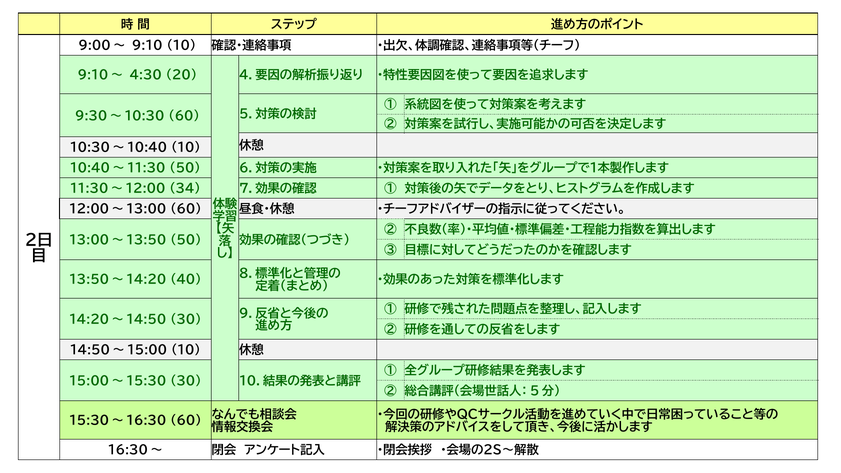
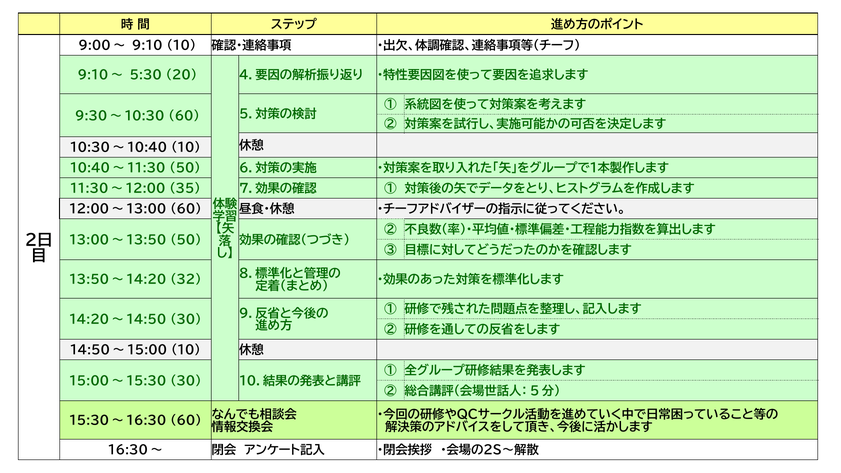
4:30: 4:30 -> 5:30
34: 34 -> 35
40: 40 -> 32
